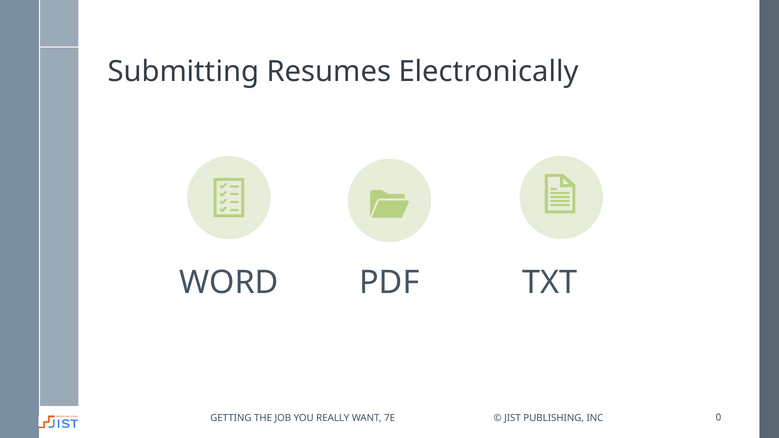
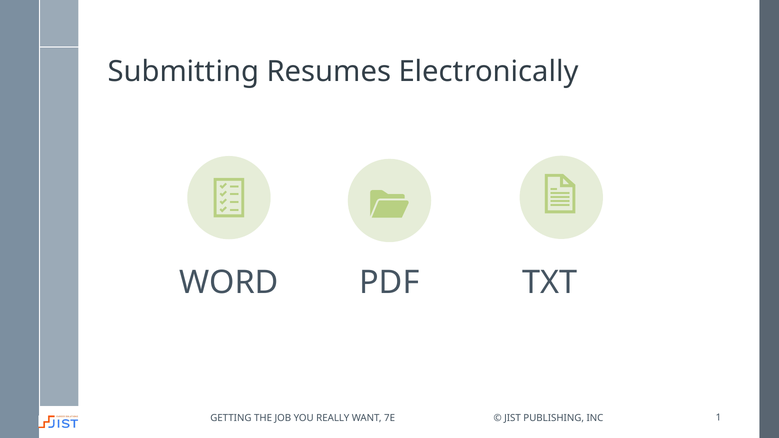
0: 0 -> 1
